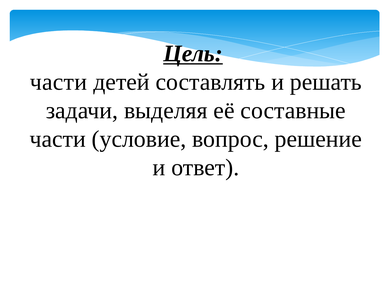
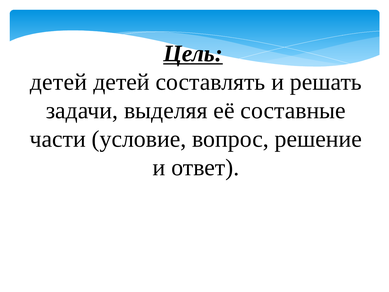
части at (58, 82): части -> детей
